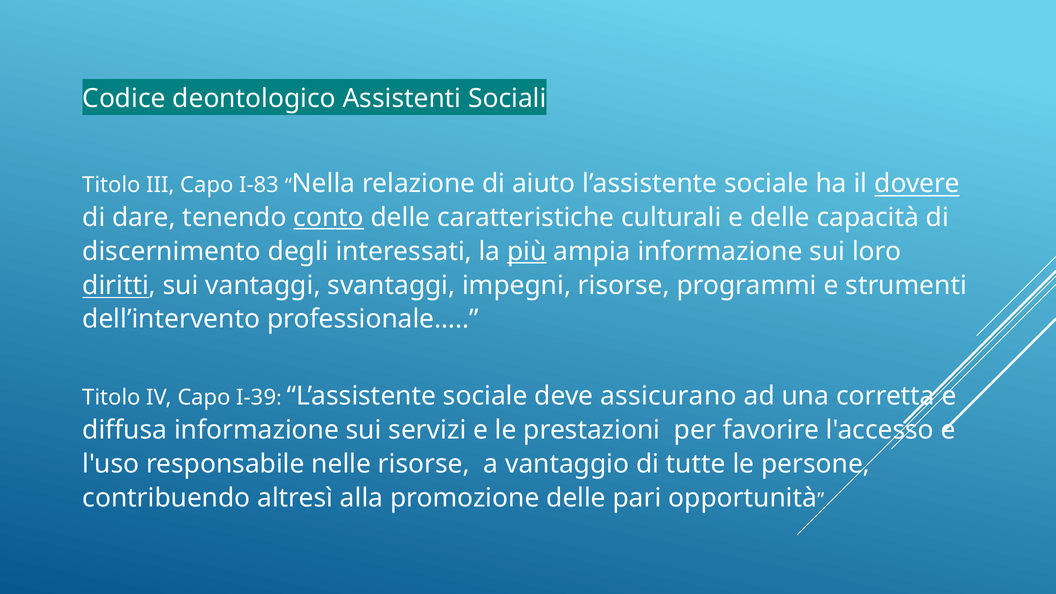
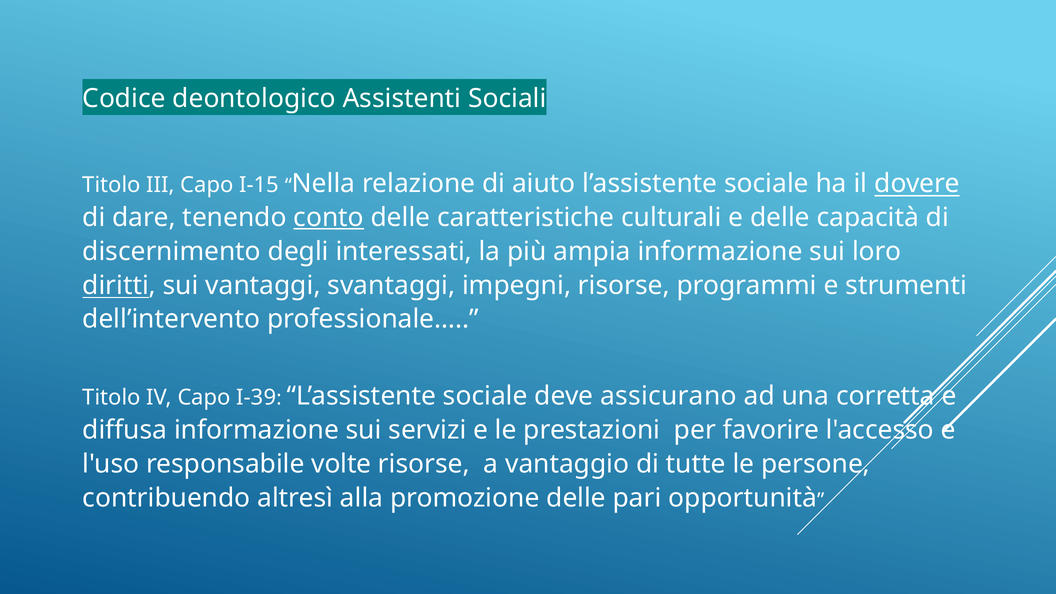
I-83: I-83 -> I-15
più underline: present -> none
nelle: nelle -> volte
